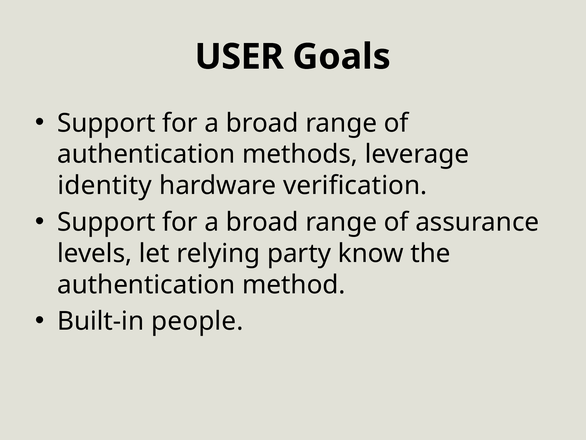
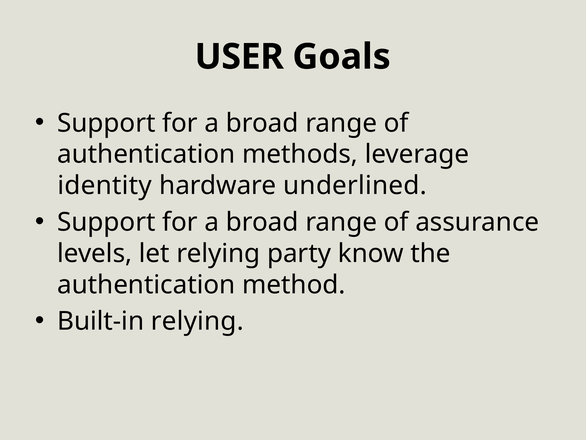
verification: verification -> underlined
Built-in people: people -> relying
